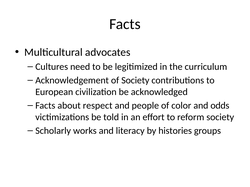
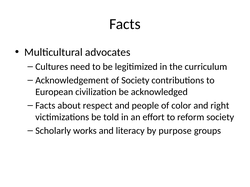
odds: odds -> right
histories: histories -> purpose
